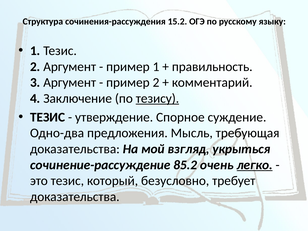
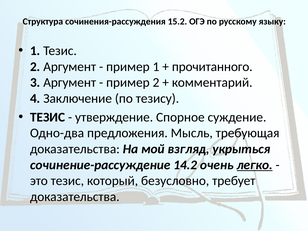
правильность: правильность -> прочитанного
тезису underline: present -> none
85.2: 85.2 -> 14.2
